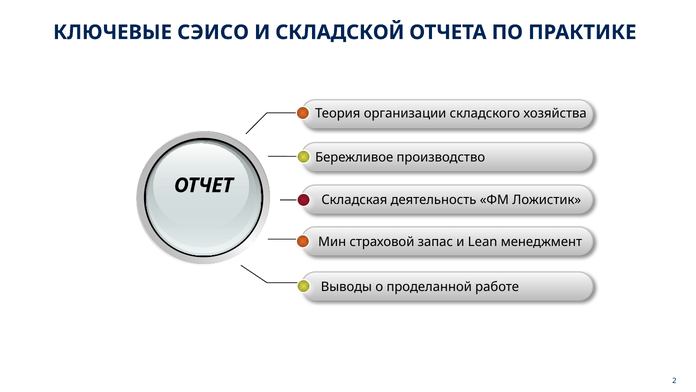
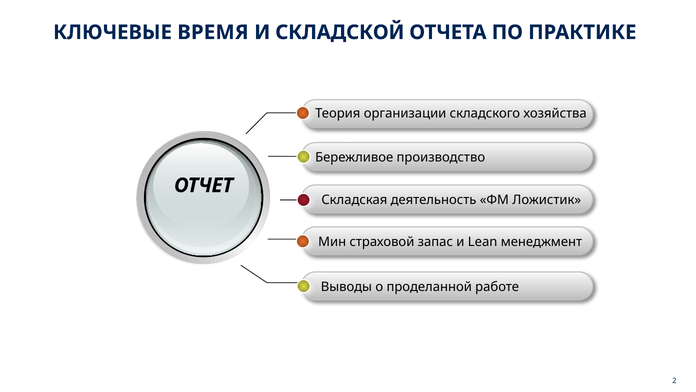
СЭИСО: СЭИСО -> ВРЕМЯ
